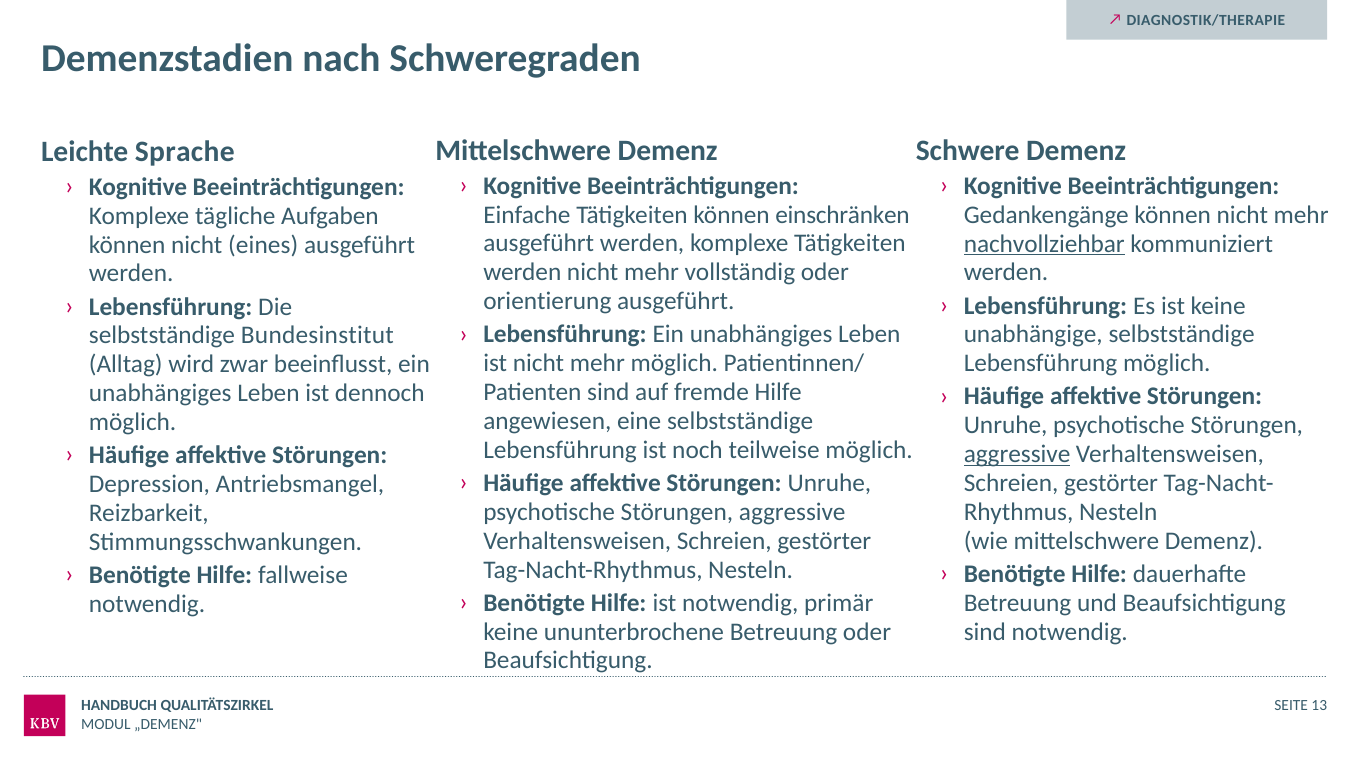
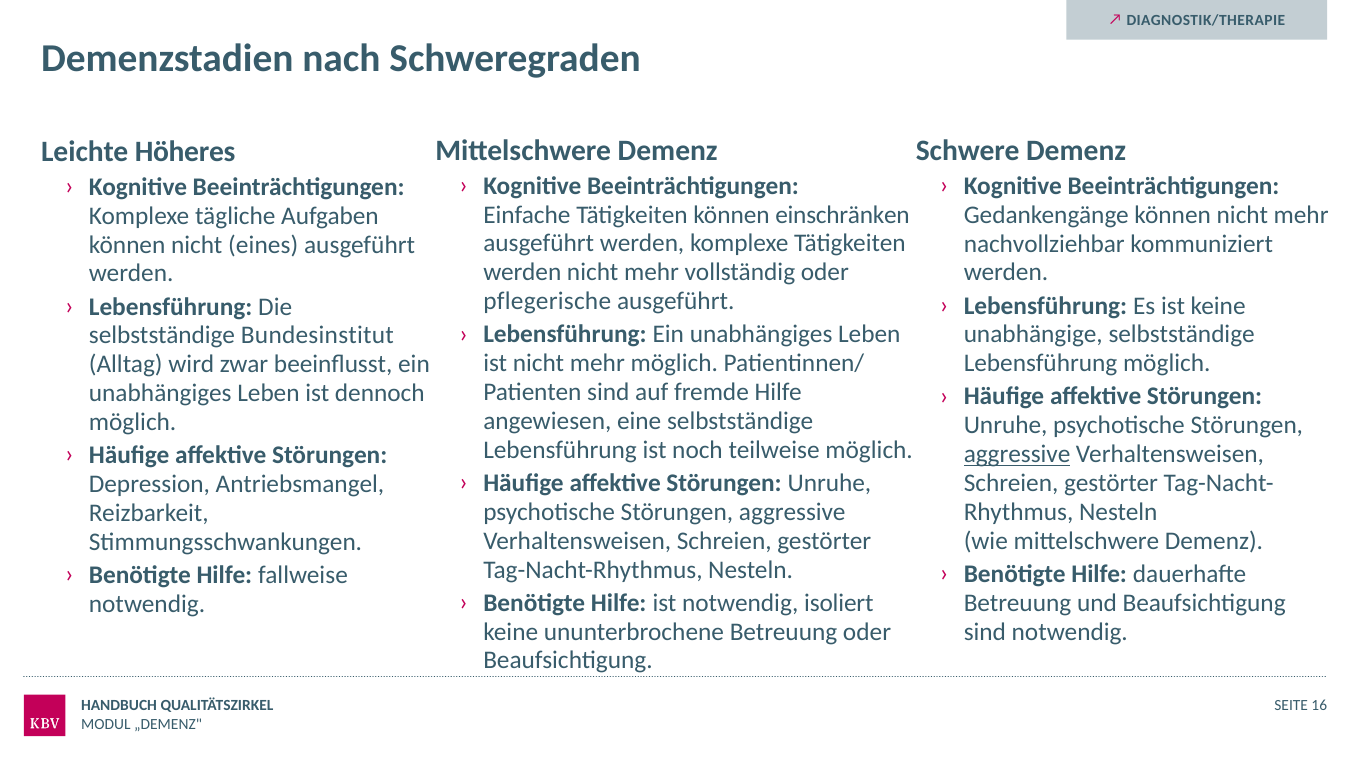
Sprache: Sprache -> Höheres
nachvollziehbar underline: present -> none
orientierung: orientierung -> pflegerische
primär: primär -> isoliert
13: 13 -> 16
